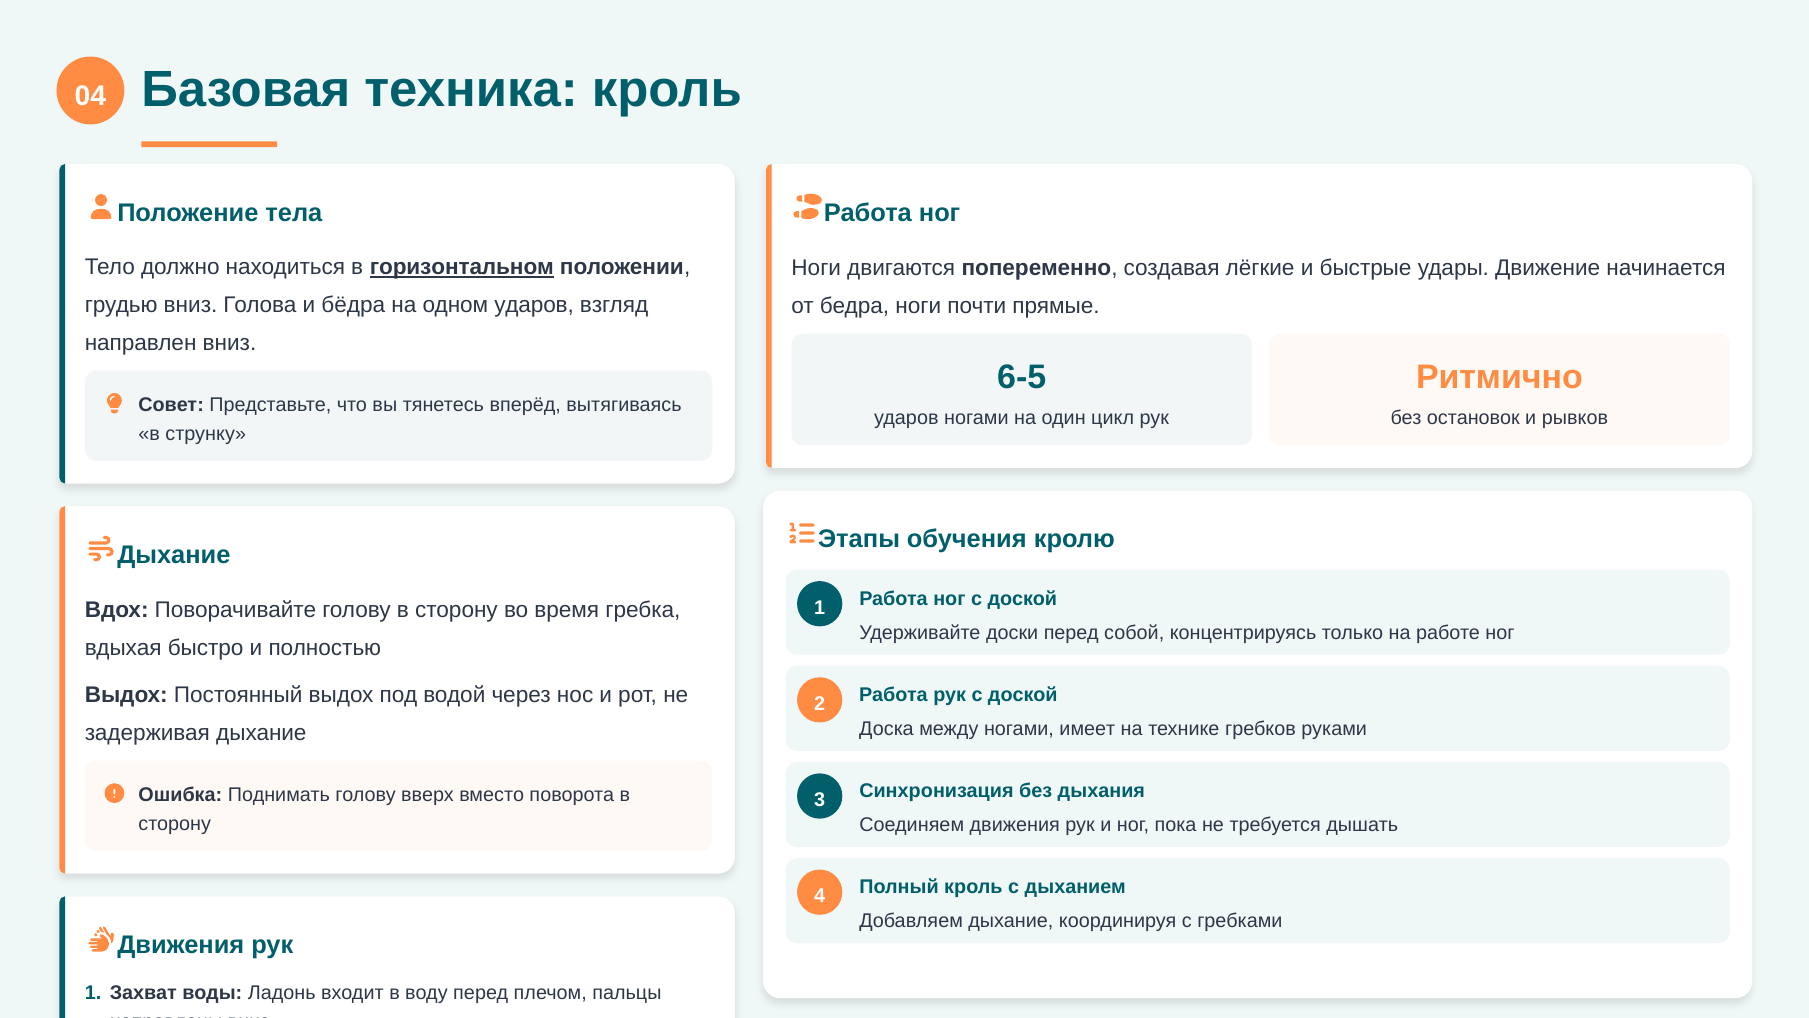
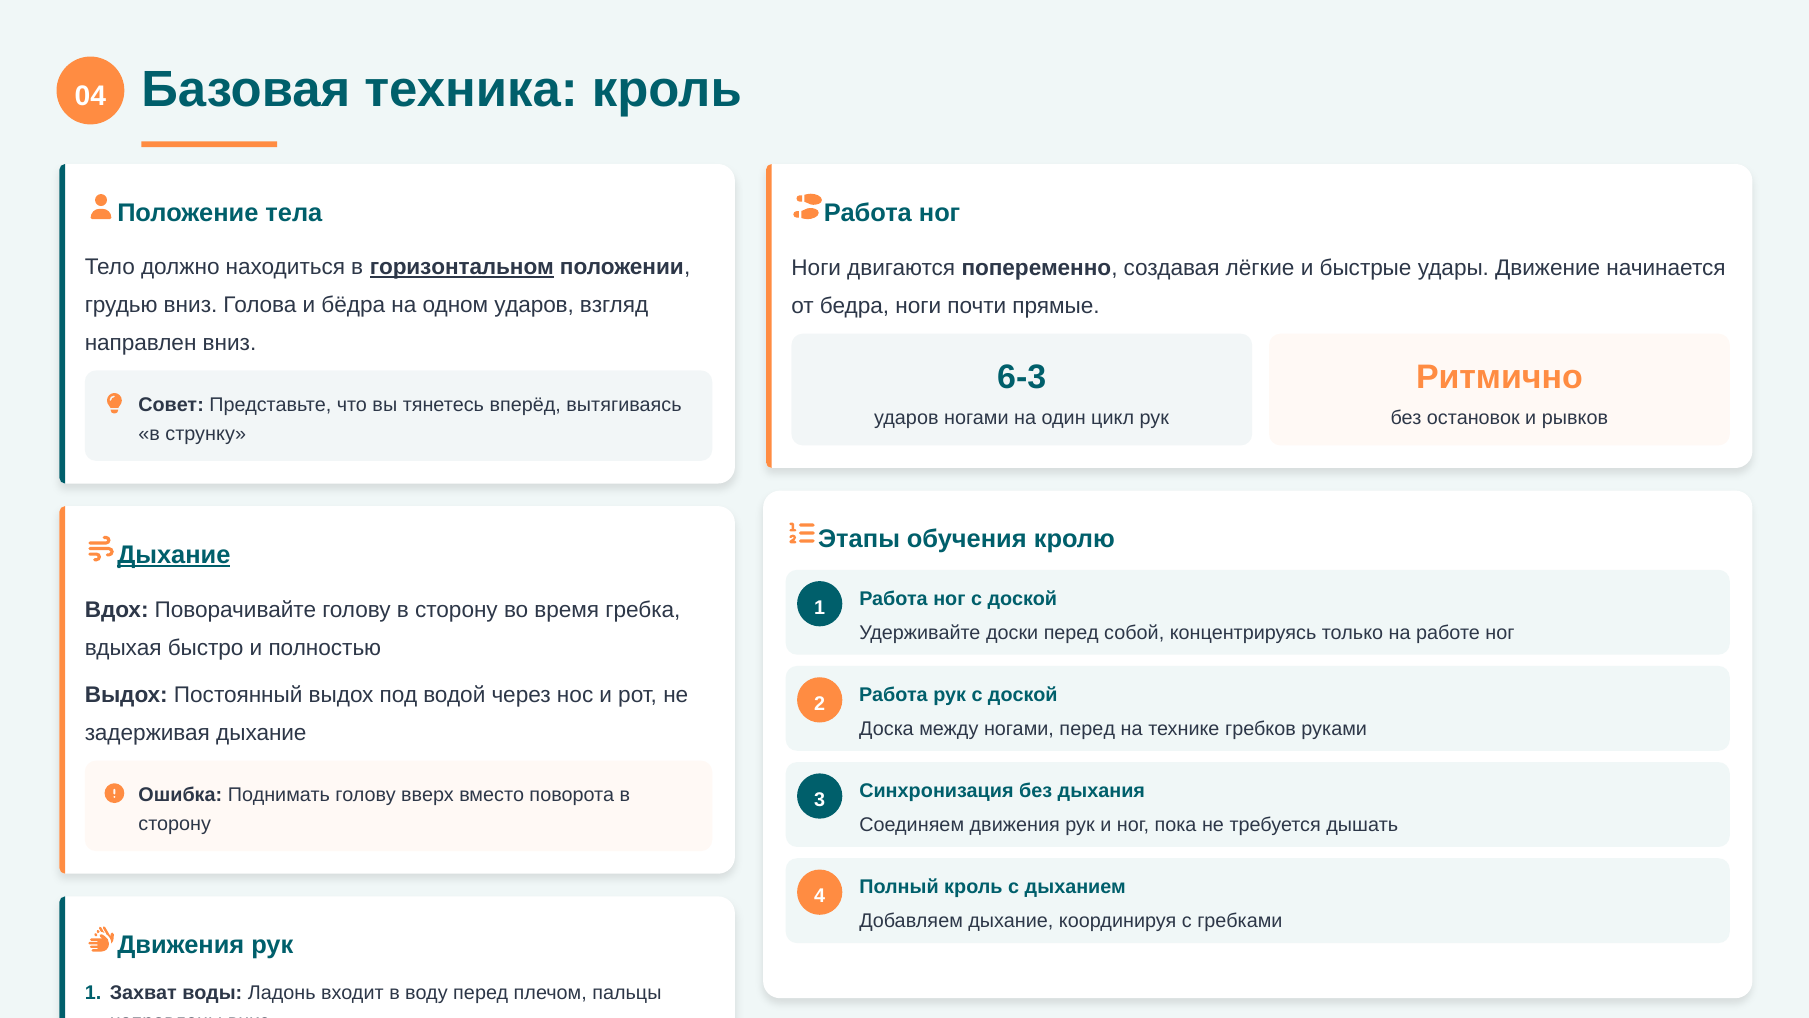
6-5: 6-5 -> 6-3
Дыхание at (174, 555) underline: none -> present
ногами имеет: имеет -> перед
